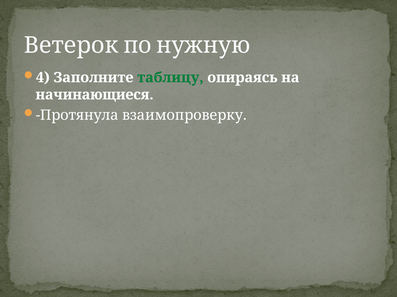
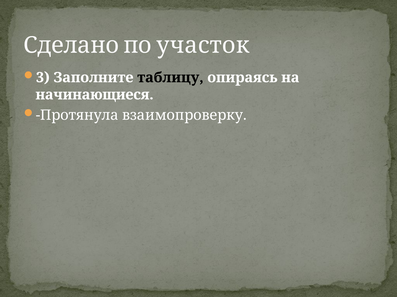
Ветерок: Ветерок -> Сделано
нужную: нужную -> участок
4: 4 -> 3
таблицу colour: green -> black
